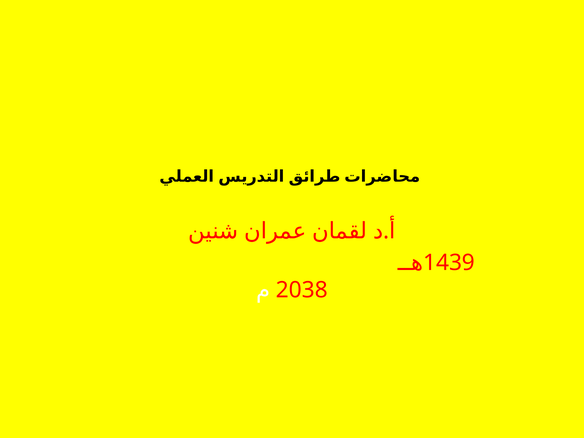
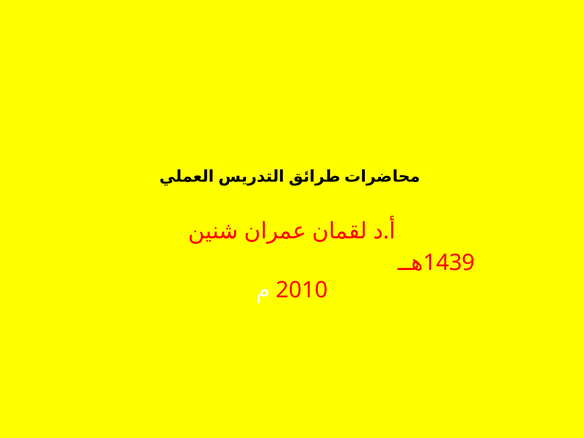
2038: 2038 -> 2010
